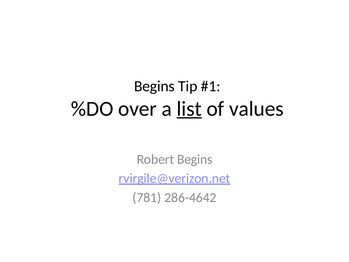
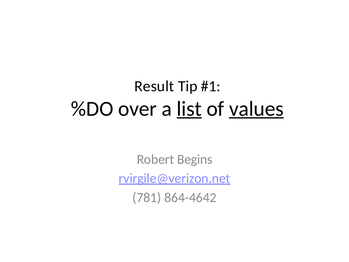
Begins at (154, 86): Begins -> Result
values underline: none -> present
286-4642: 286-4642 -> 864-4642
